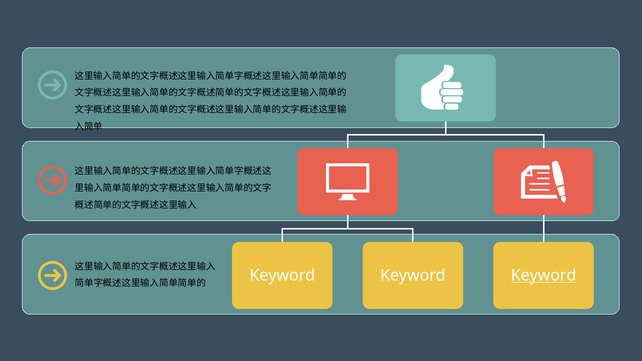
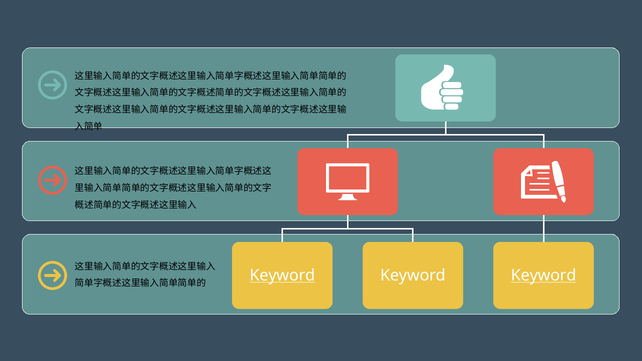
Keyword at (282, 275) underline: none -> present
